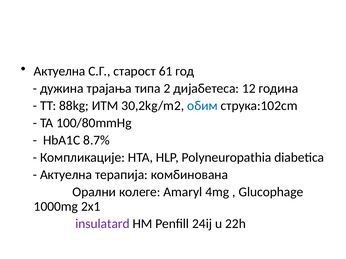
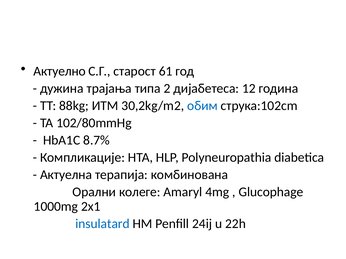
Актуелна at (60, 71): Актуелна -> Актуелно
100/80mmHg: 100/80mmHg -> 102/80mmHg
insulatard colour: purple -> blue
